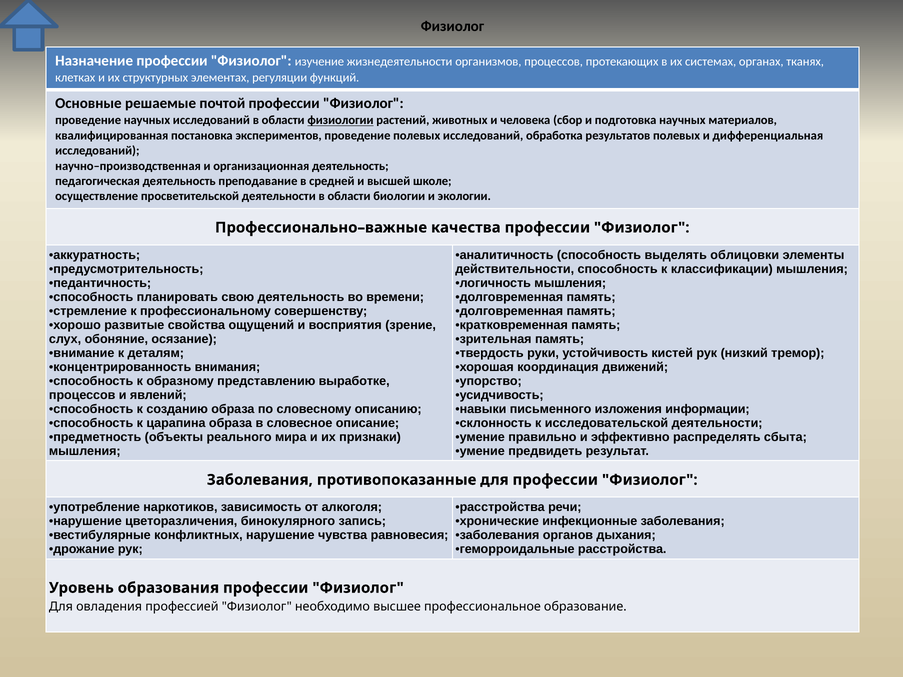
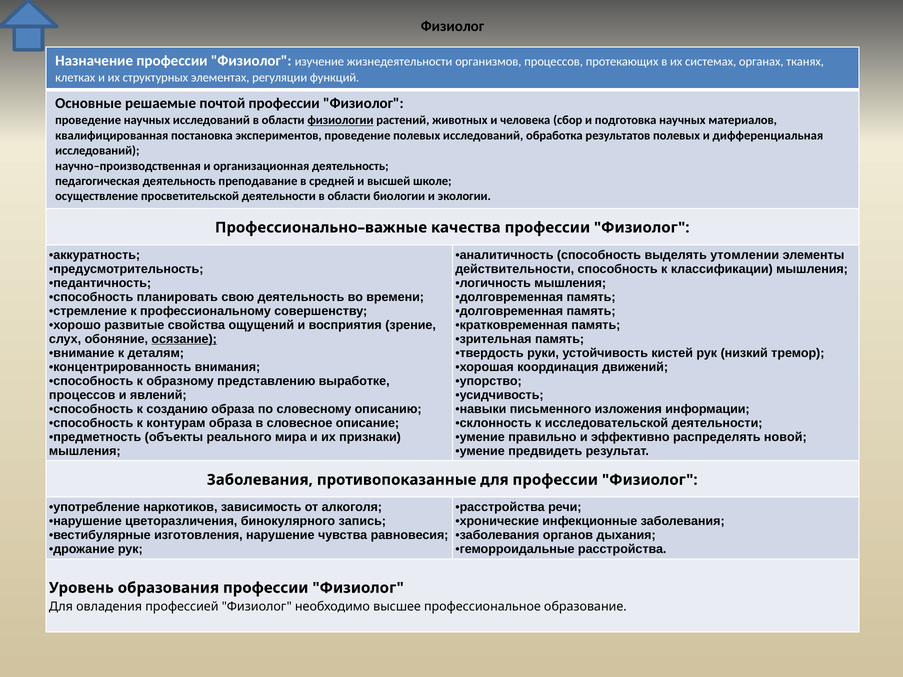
облицовки: облицовки -> утомлении
осязание underline: none -> present
царапина: царапина -> контурам
сбыта: сбыта -> новой
конфликтных: конфликтных -> изготовления
